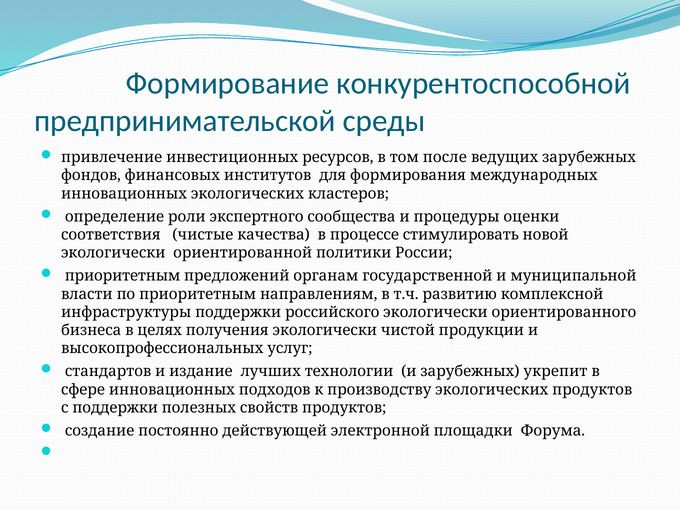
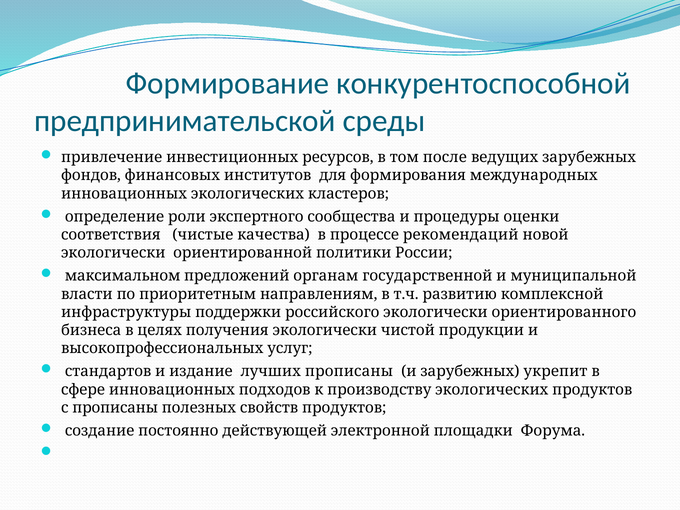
стимулировать: стимулировать -> рекомендаций
приоритетным at (123, 276): приоритетным -> максимальном
лучших технологии: технологии -> прописаны
с поддержки: поддержки -> прописаны
